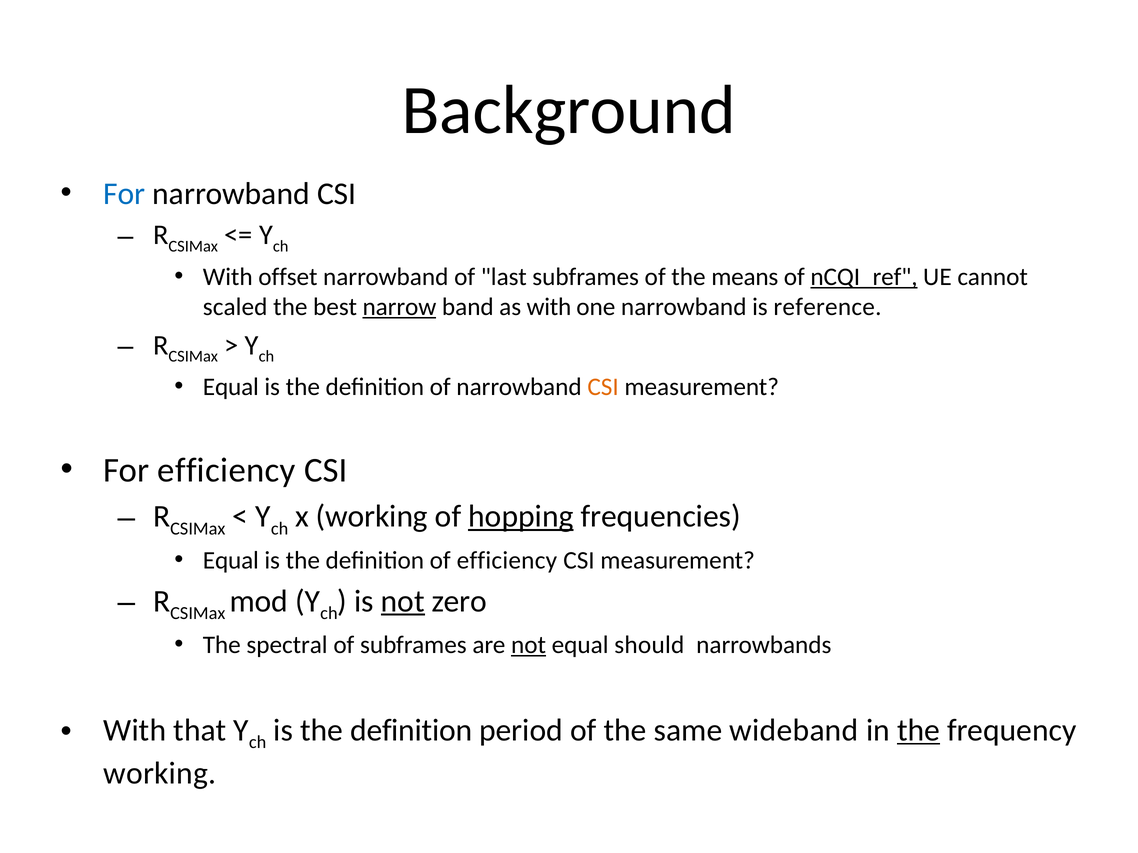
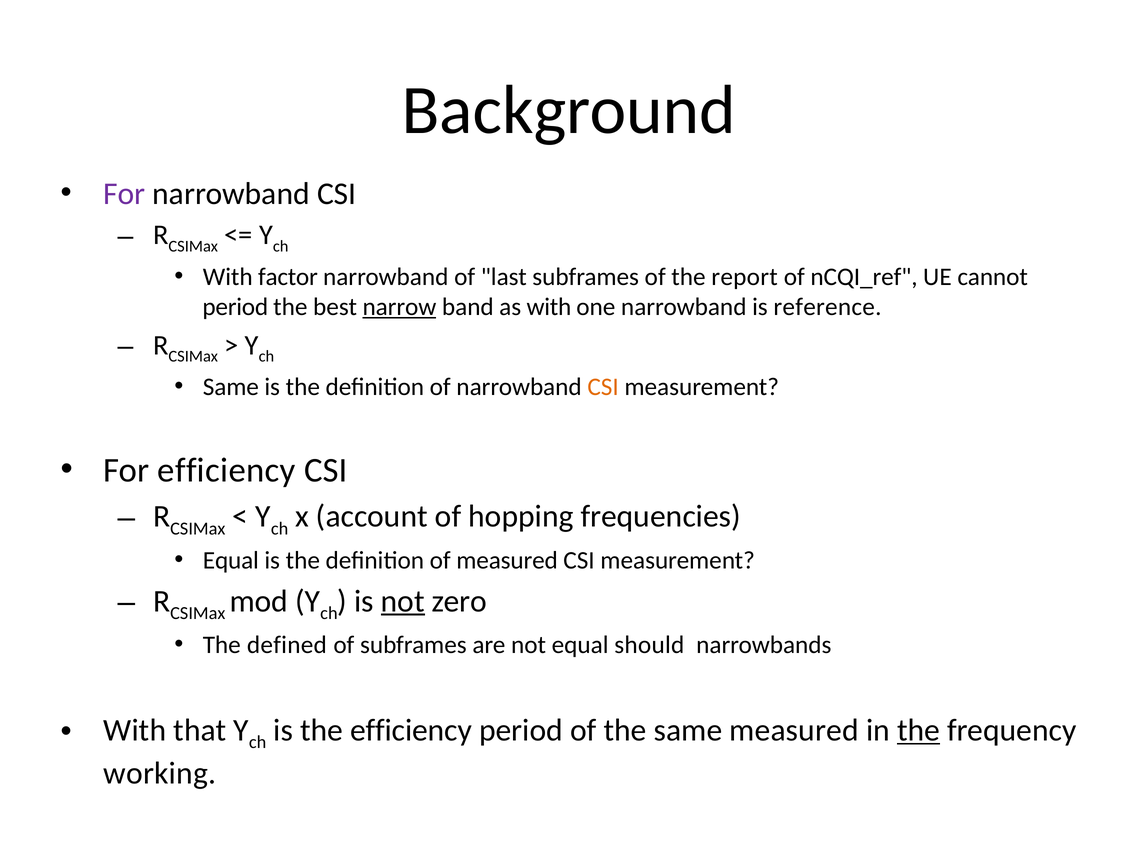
For at (124, 194) colour: blue -> purple
offset: offset -> factor
means: means -> report
nCQI_ref underline: present -> none
scaled at (235, 307): scaled -> period
Equal at (231, 387): Equal -> Same
x working: working -> account
hopping underline: present -> none
of efficiency: efficiency -> measured
spectral: spectral -> defined
not at (529, 645) underline: present -> none
definition at (411, 731): definition -> efficiency
same wideband: wideband -> measured
